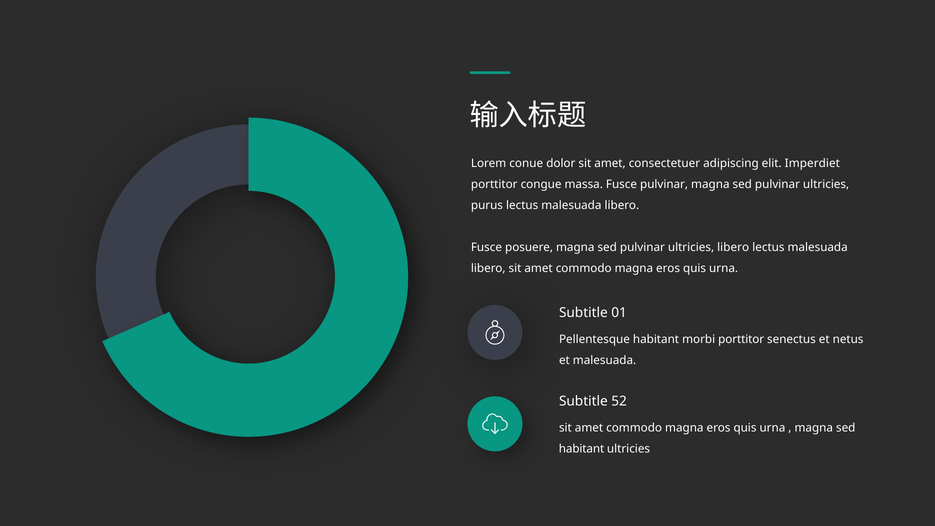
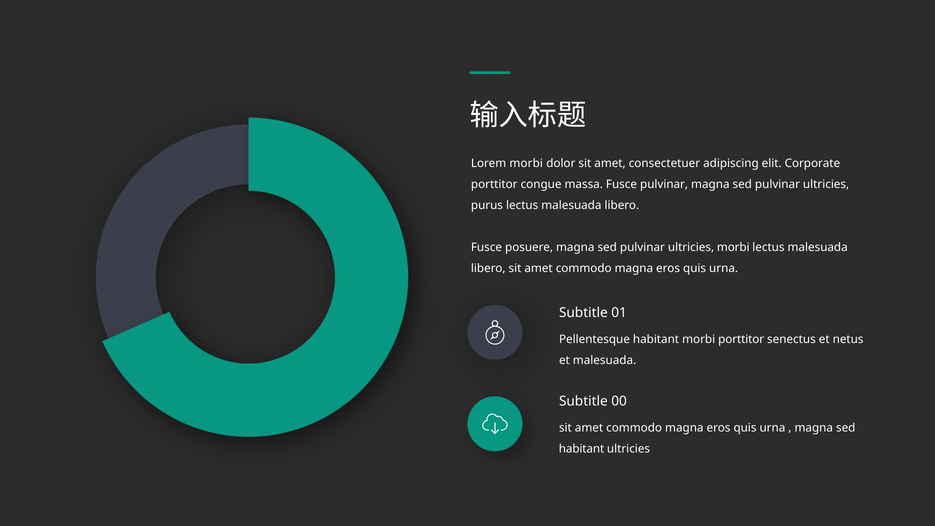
Lorem conue: conue -> morbi
Imperdiet: Imperdiet -> Corporate
ultricies libero: libero -> morbi
52: 52 -> 00
